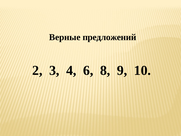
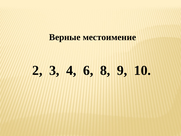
предложений: предложений -> местоимение
